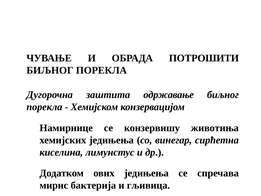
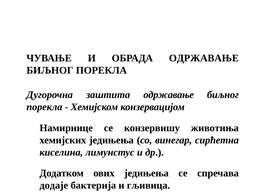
ОБРАДА ПОТРОШИТИ: ПОТРОШИТИ -> ОДРЖАВАЊЕ
мирис: мирис -> додаје
